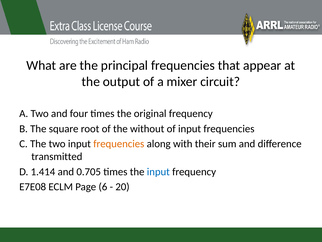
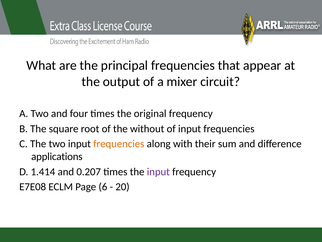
transmitted: transmitted -> applications
0.705: 0.705 -> 0.207
input at (158, 171) colour: blue -> purple
